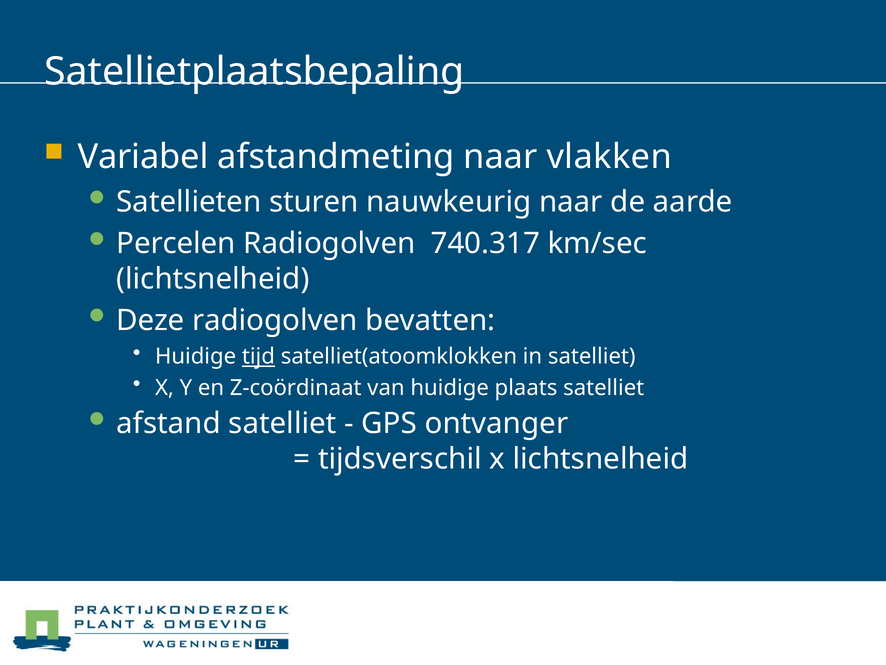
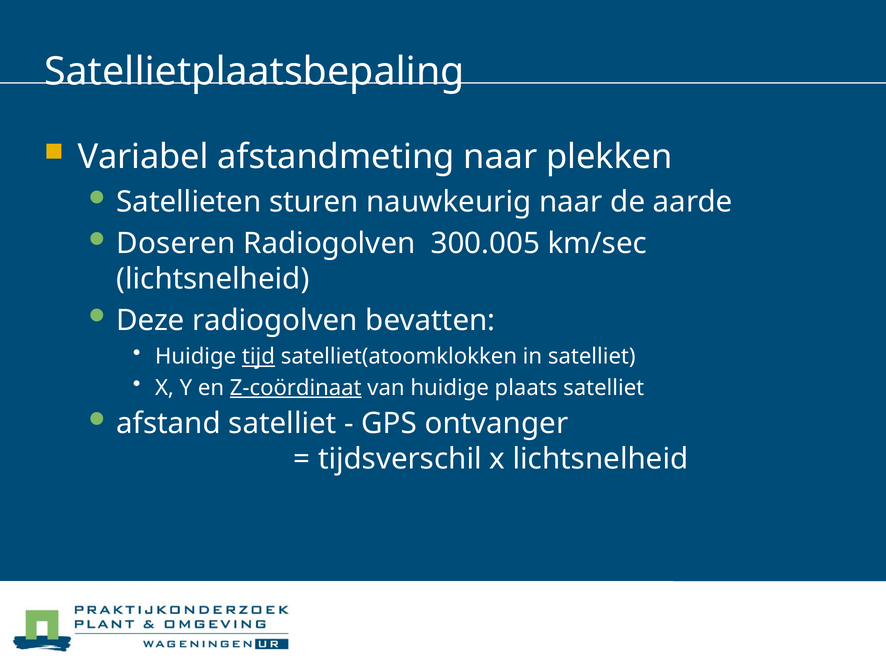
vlakken: vlakken -> plekken
Percelen: Percelen -> Doseren
740.317: 740.317 -> 300.005
Z-coördinaat underline: none -> present
